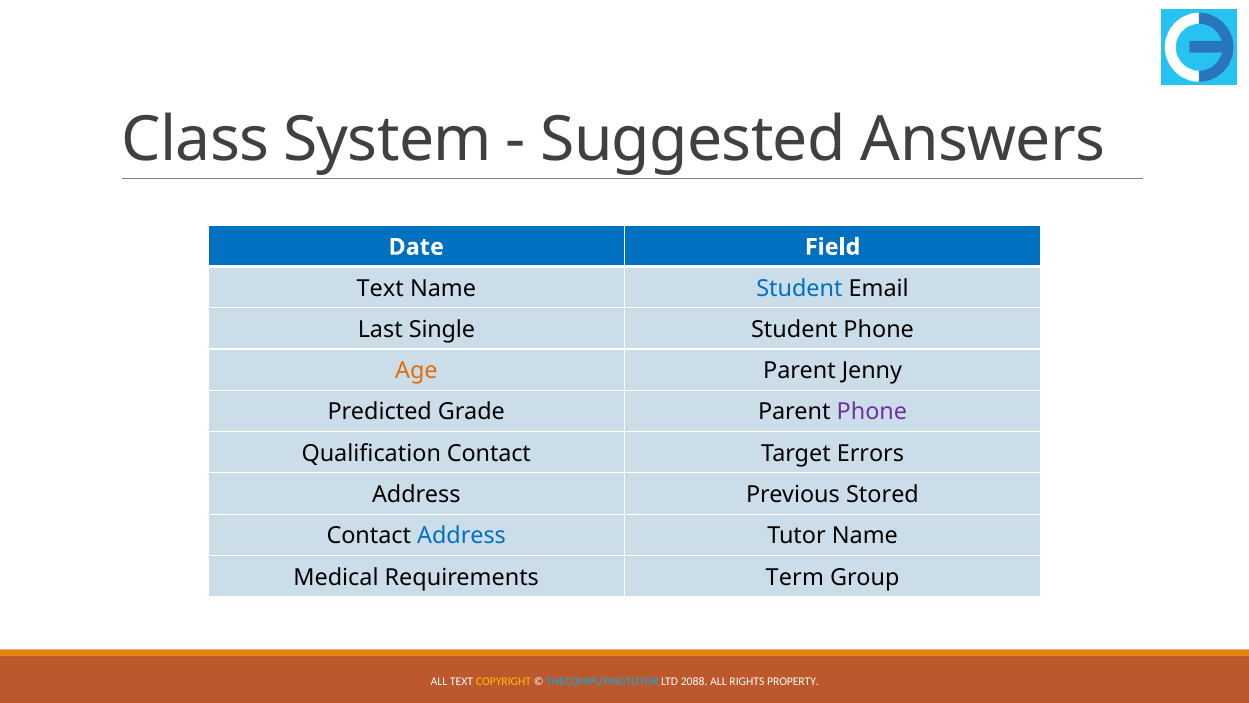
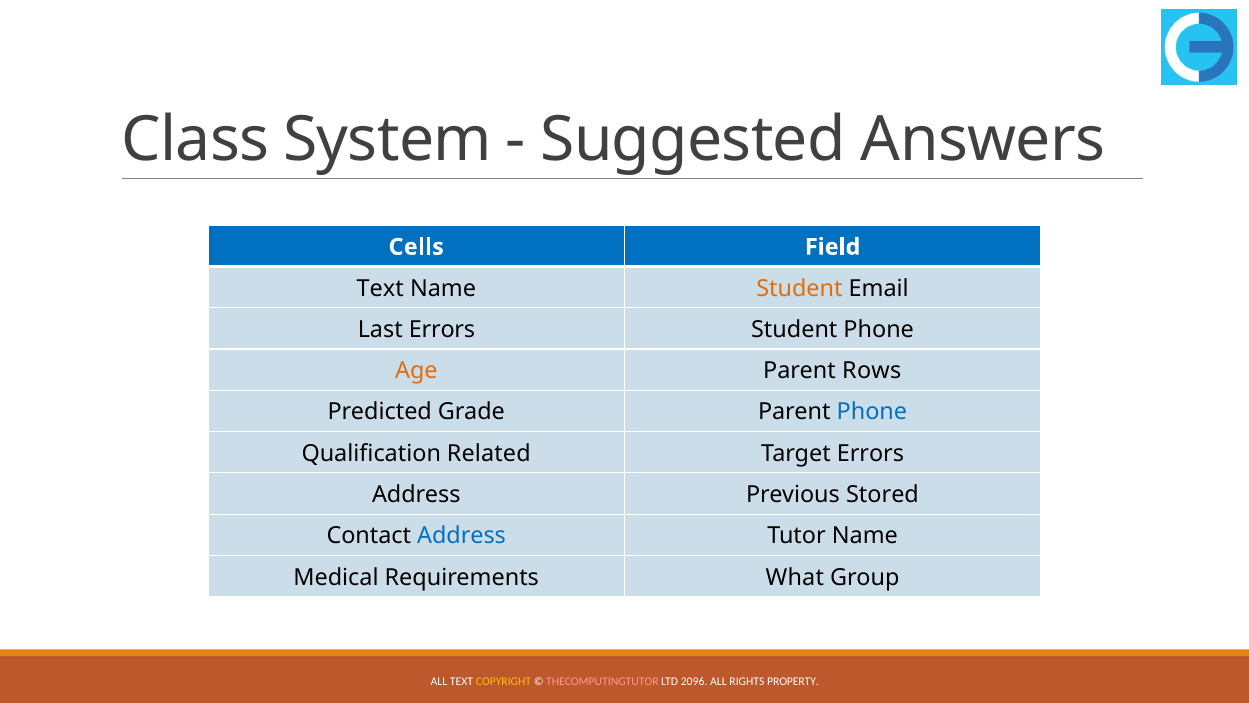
Date: Date -> Cells
Student at (799, 288) colour: blue -> orange
Last Single: Single -> Errors
Jenny: Jenny -> Rows
Phone at (872, 412) colour: purple -> blue
Qualification Contact: Contact -> Related
Term: Term -> What
THECOMPUTINGTUTOR colour: light blue -> pink
2088: 2088 -> 2096
